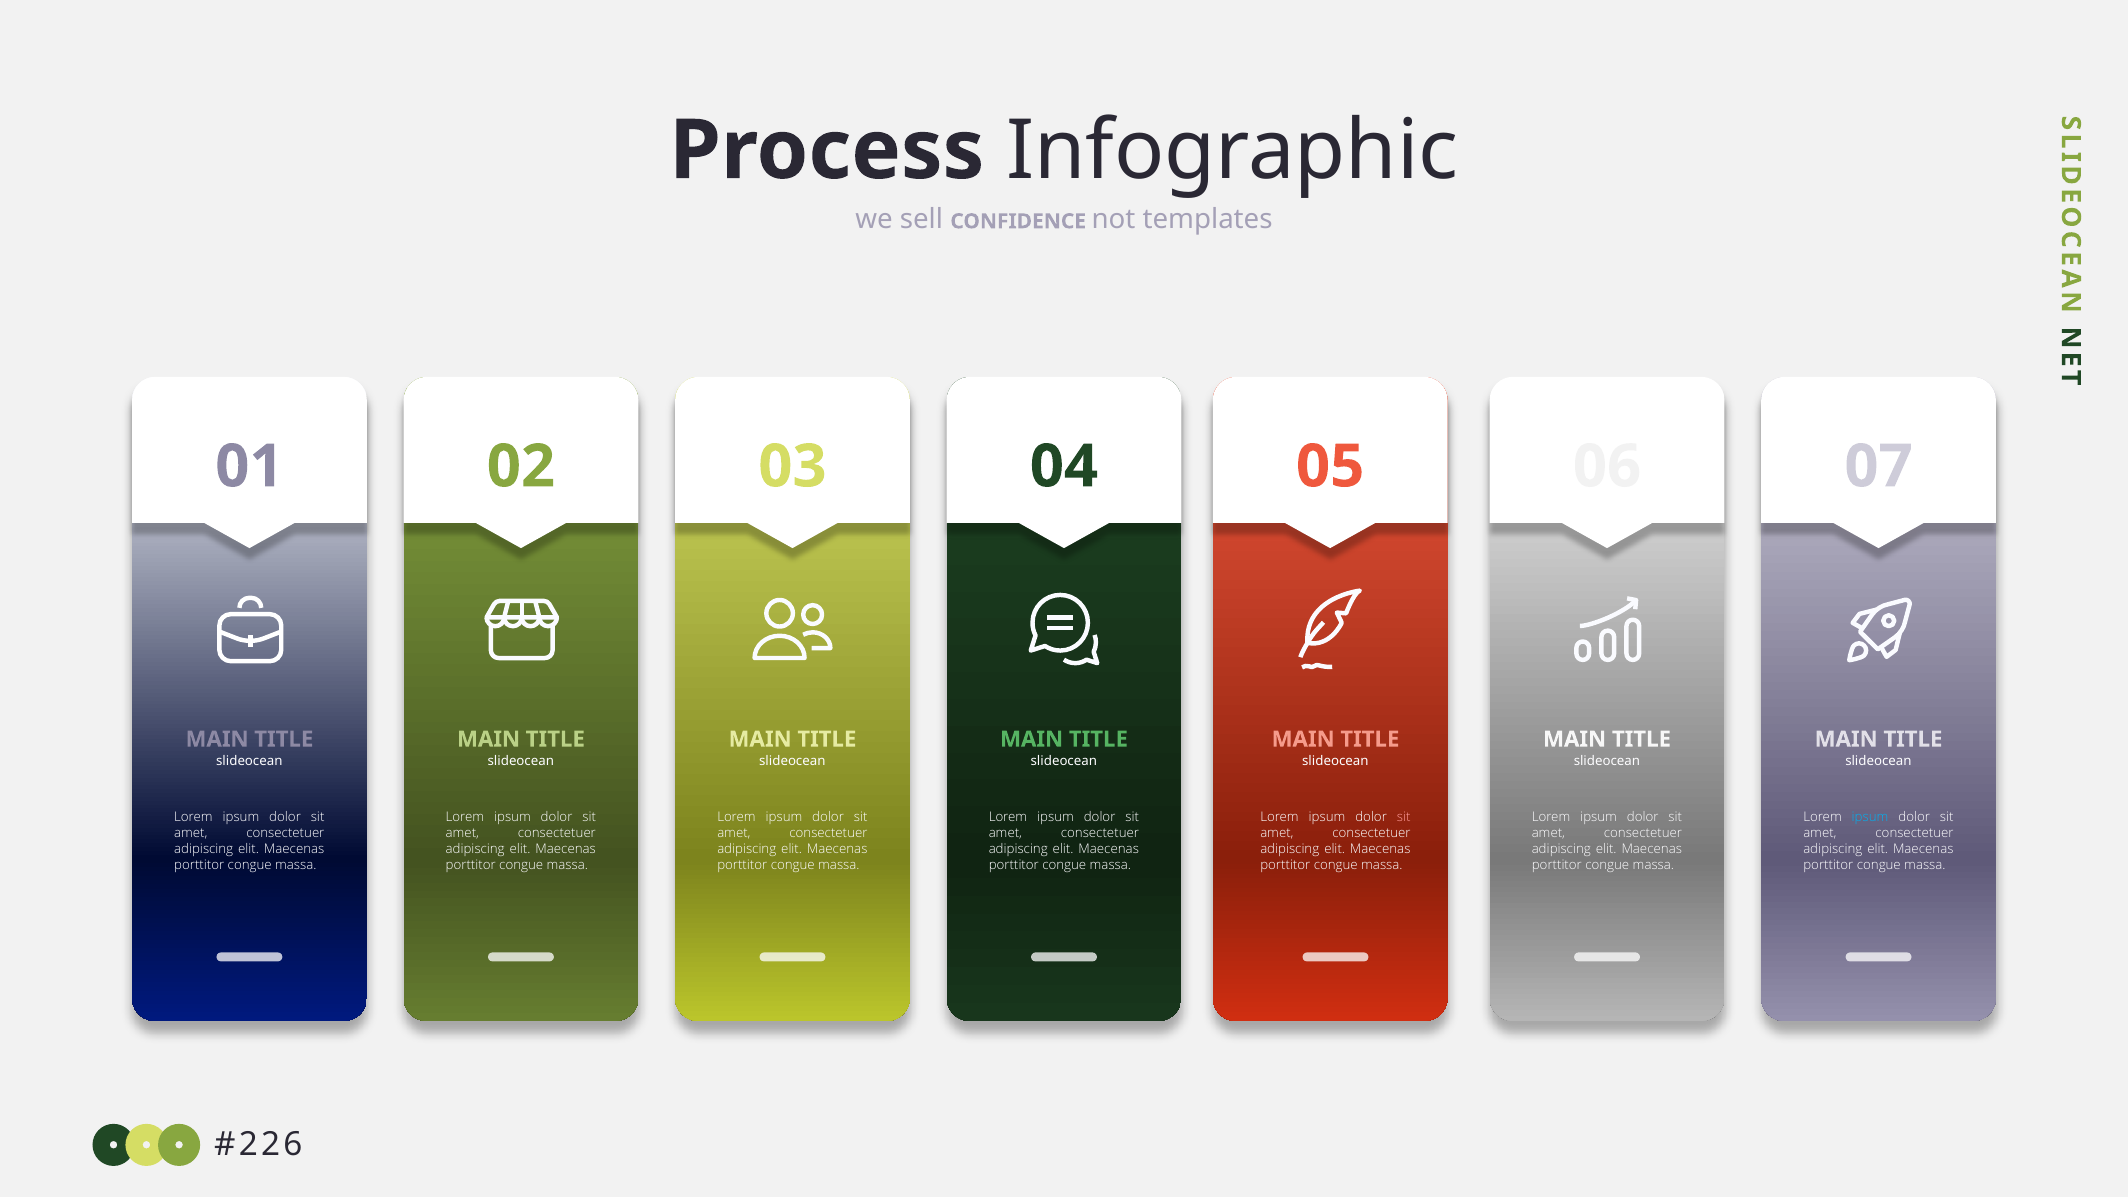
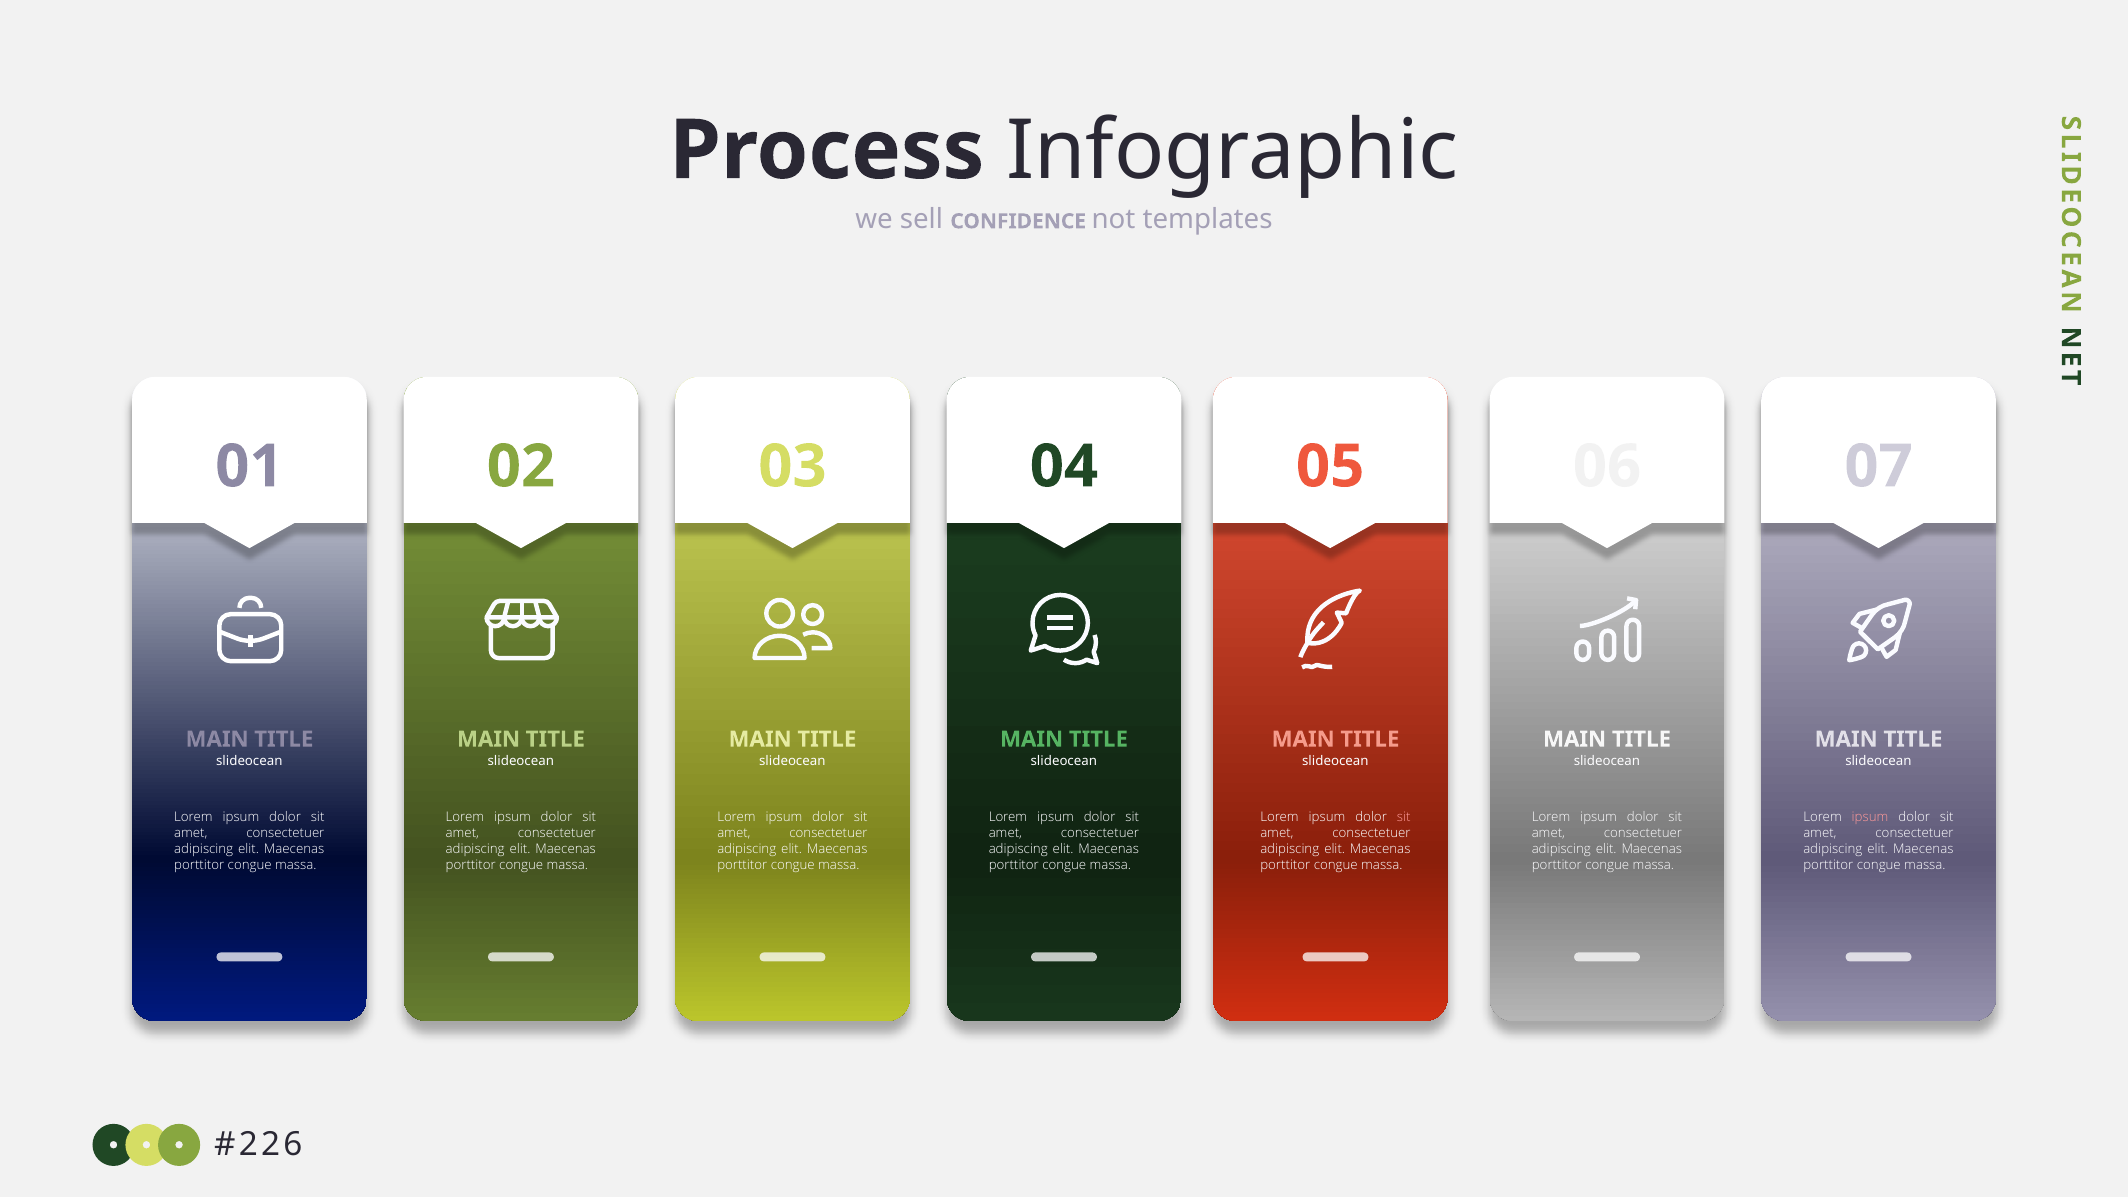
ipsum at (1870, 817) colour: light blue -> pink
